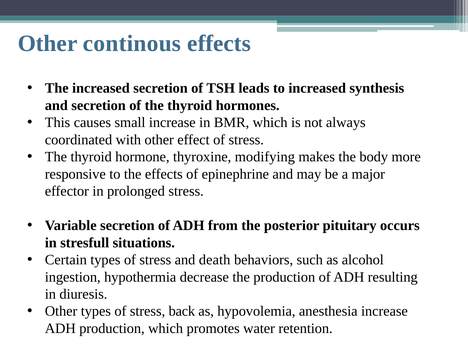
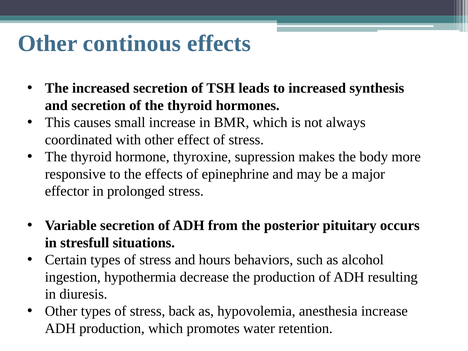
modifying: modifying -> supression
death: death -> hours
